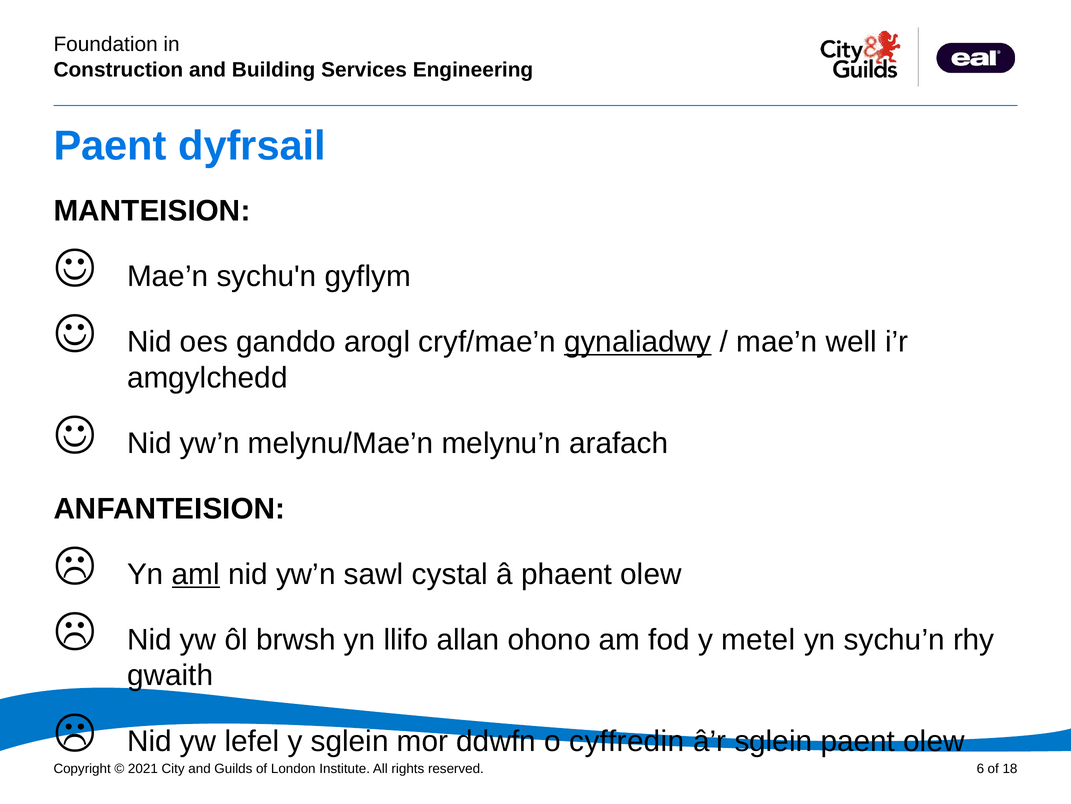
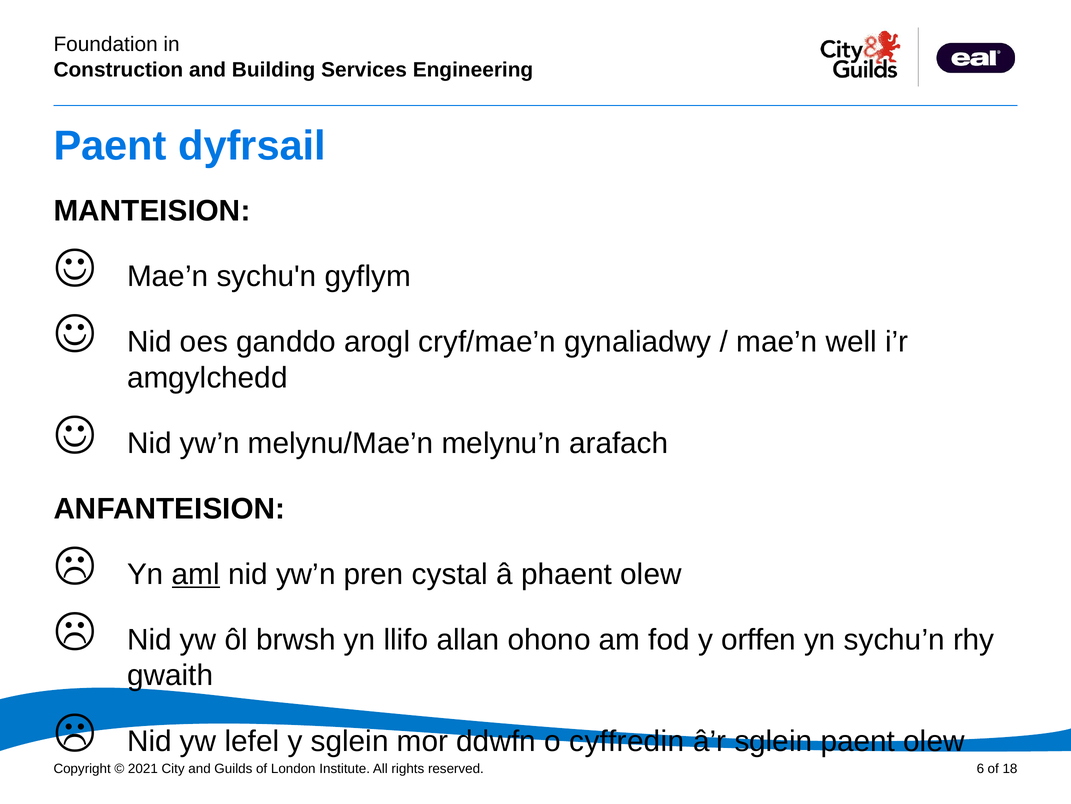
gynaliadwy underline: present -> none
sawl: sawl -> pren
metel: metel -> orffen
